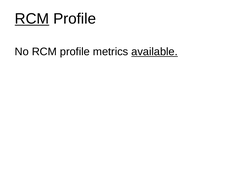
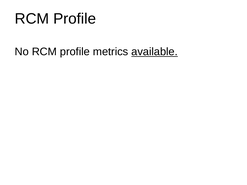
RCM at (32, 19) underline: present -> none
